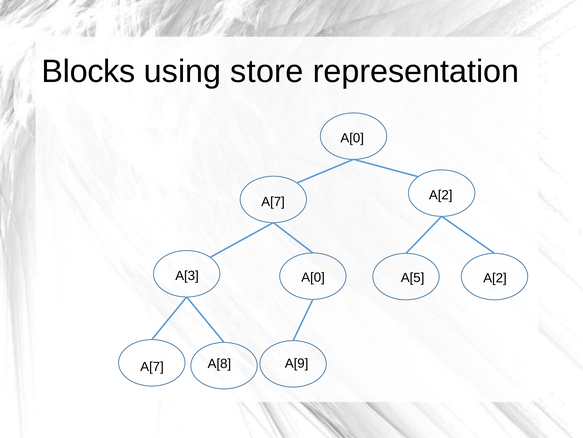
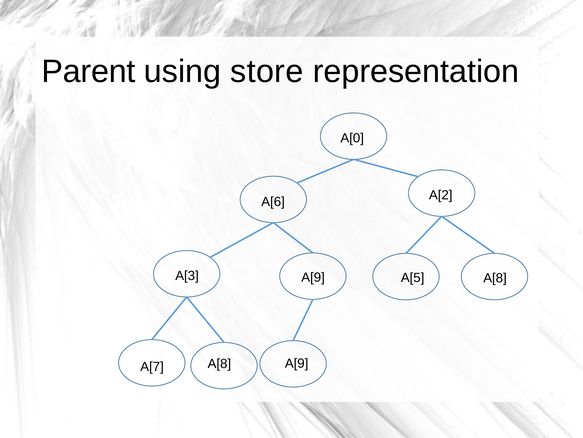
Blocks: Blocks -> Parent
A[7 at (273, 201): A[7 -> A[6
A[3 A[0: A[0 -> A[9
A[5 A[2: A[2 -> A[8
